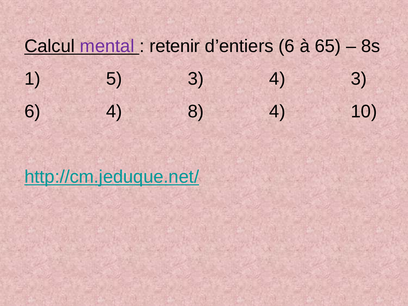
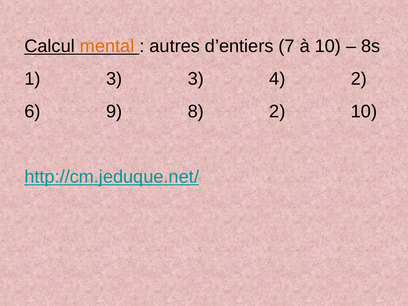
mental colour: purple -> orange
retenir: retenir -> autres
d’entiers 6: 6 -> 7
à 65: 65 -> 10
1 5: 5 -> 3
4 3: 3 -> 2
6 4: 4 -> 9
8 4: 4 -> 2
